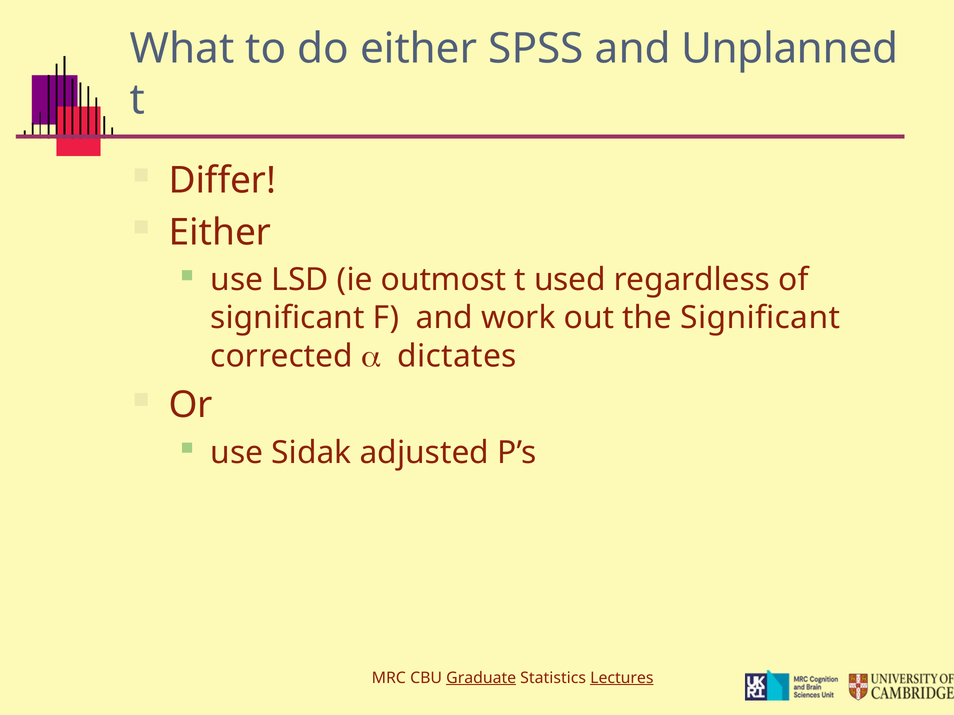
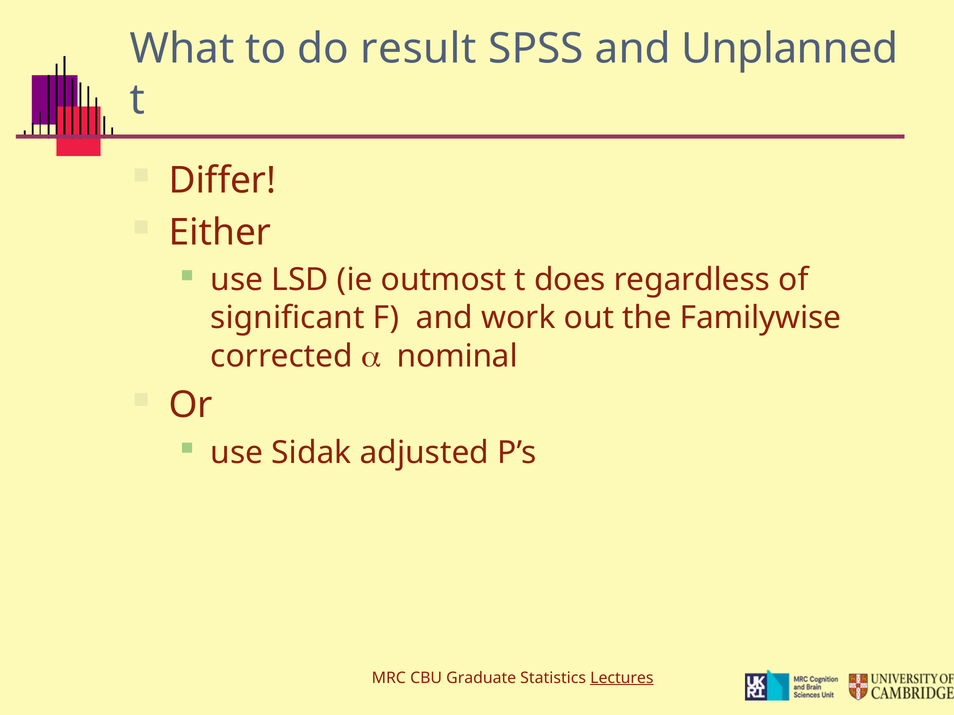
do either: either -> result
used: used -> does
the Significant: Significant -> Familywise
dictates: dictates -> nominal
Graduate underline: present -> none
